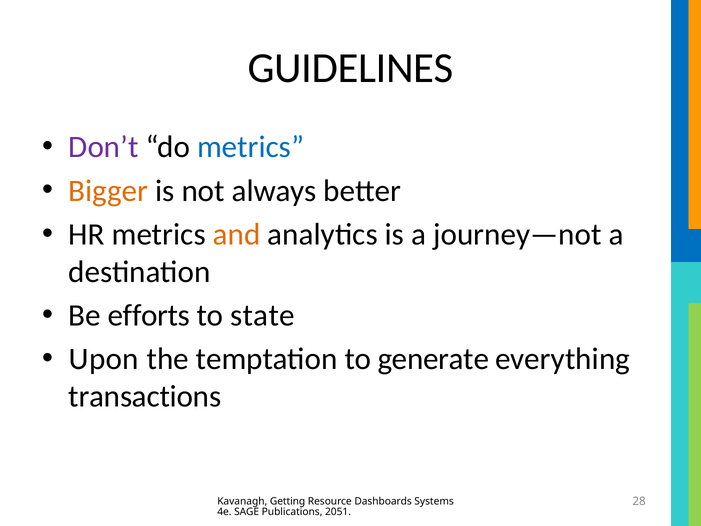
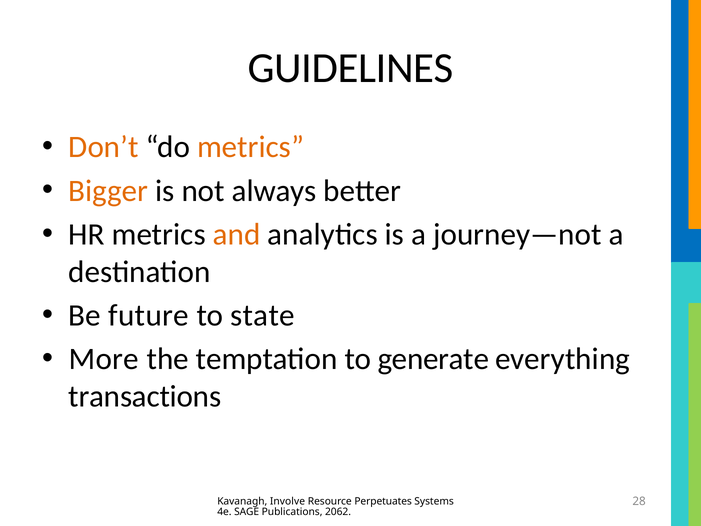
Don’t colour: purple -> orange
metrics at (251, 147) colour: blue -> orange
efforts: efforts -> future
Upon: Upon -> More
Getting: Getting -> Involve
Dashboards: Dashboards -> Perpetuates
2051: 2051 -> 2062
